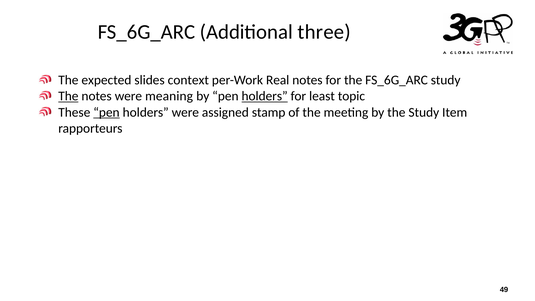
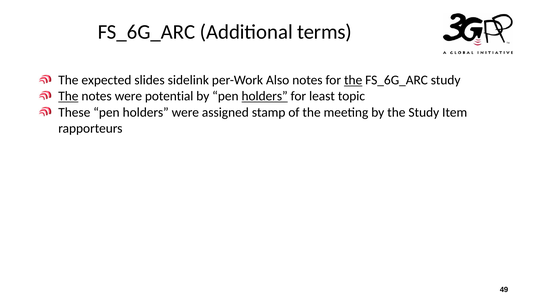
three: three -> terms
context: context -> sidelink
Real: Real -> Also
the at (353, 80) underline: none -> present
meaning: meaning -> potential
pen at (106, 112) underline: present -> none
